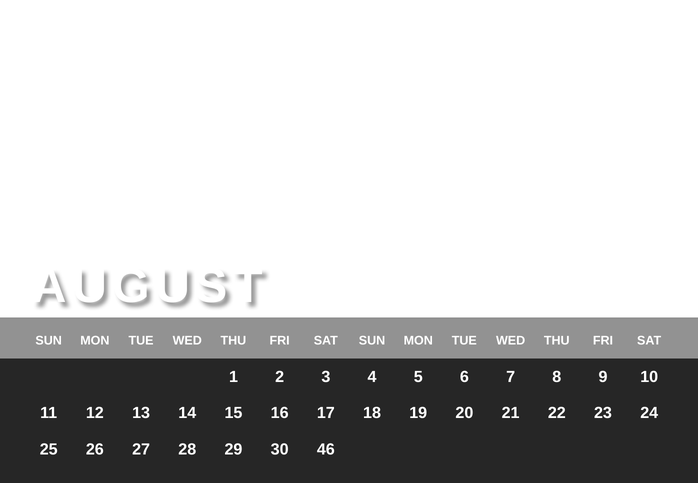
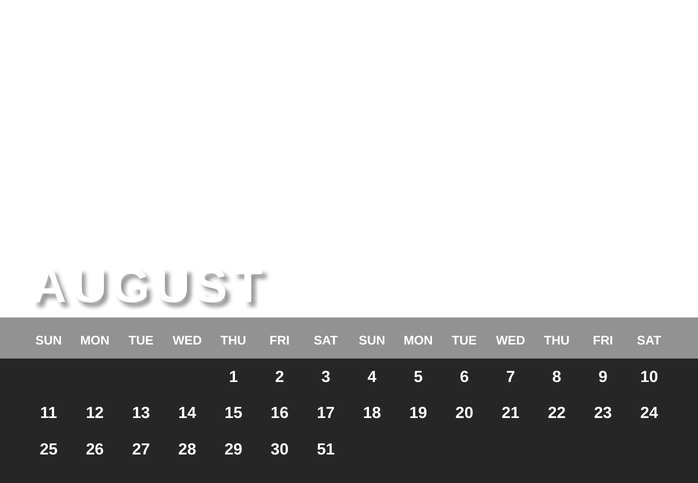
46: 46 -> 51
